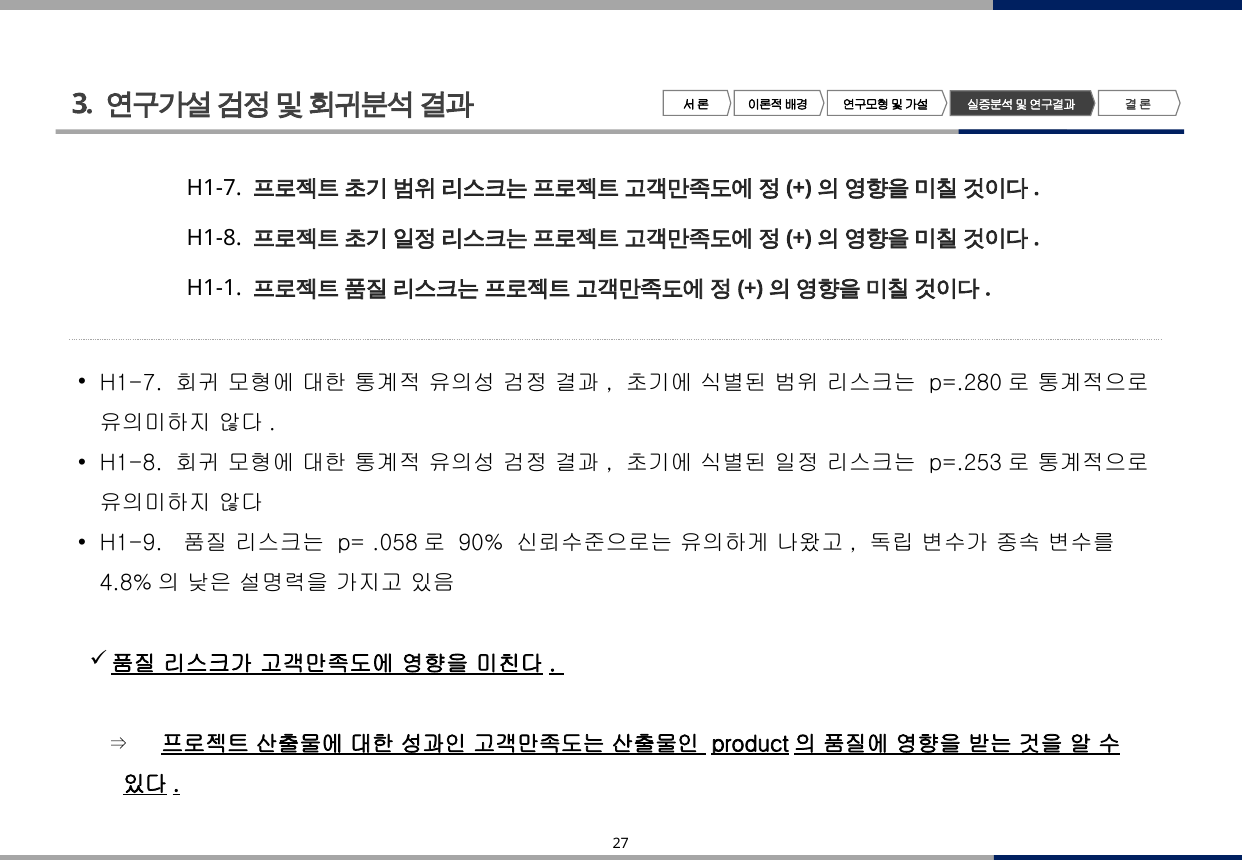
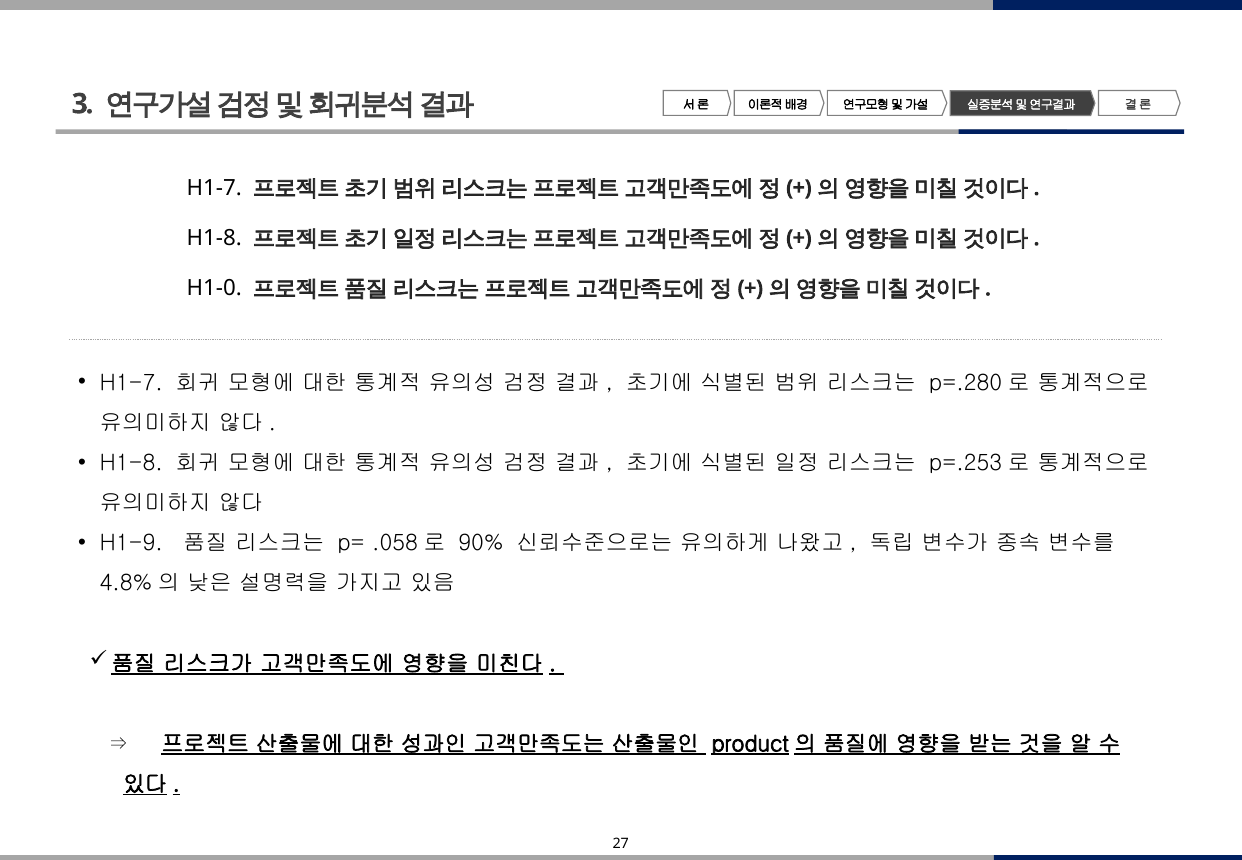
H1-1: H1-1 -> H1-0
